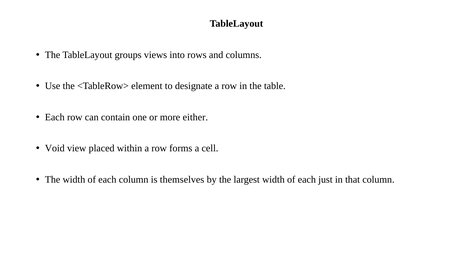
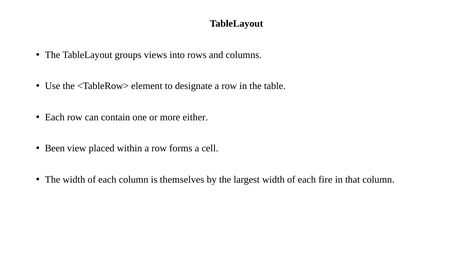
Void: Void -> Been
just: just -> fire
